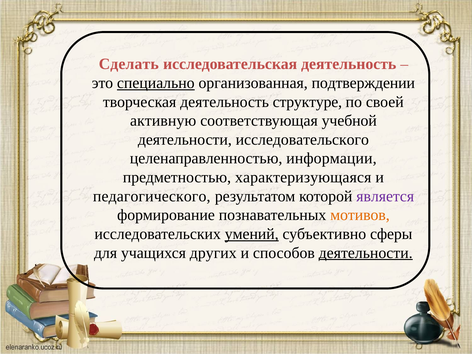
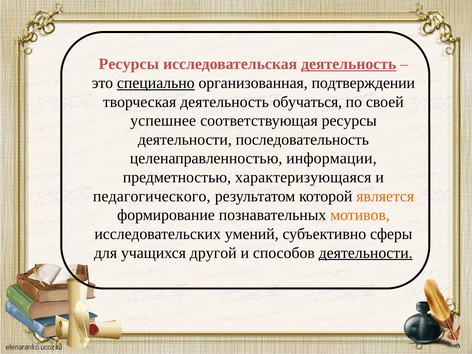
Сделать at (129, 64): Сделать -> Ресурсы
деятельность at (349, 64) underline: none -> present
структуре: структуре -> обучаться
активную: активную -> успешнее
соответствующая учебной: учебной -> ресурсы
исследовательского: исследовательского -> последовательность
является colour: purple -> orange
умений underline: present -> none
других: других -> другой
